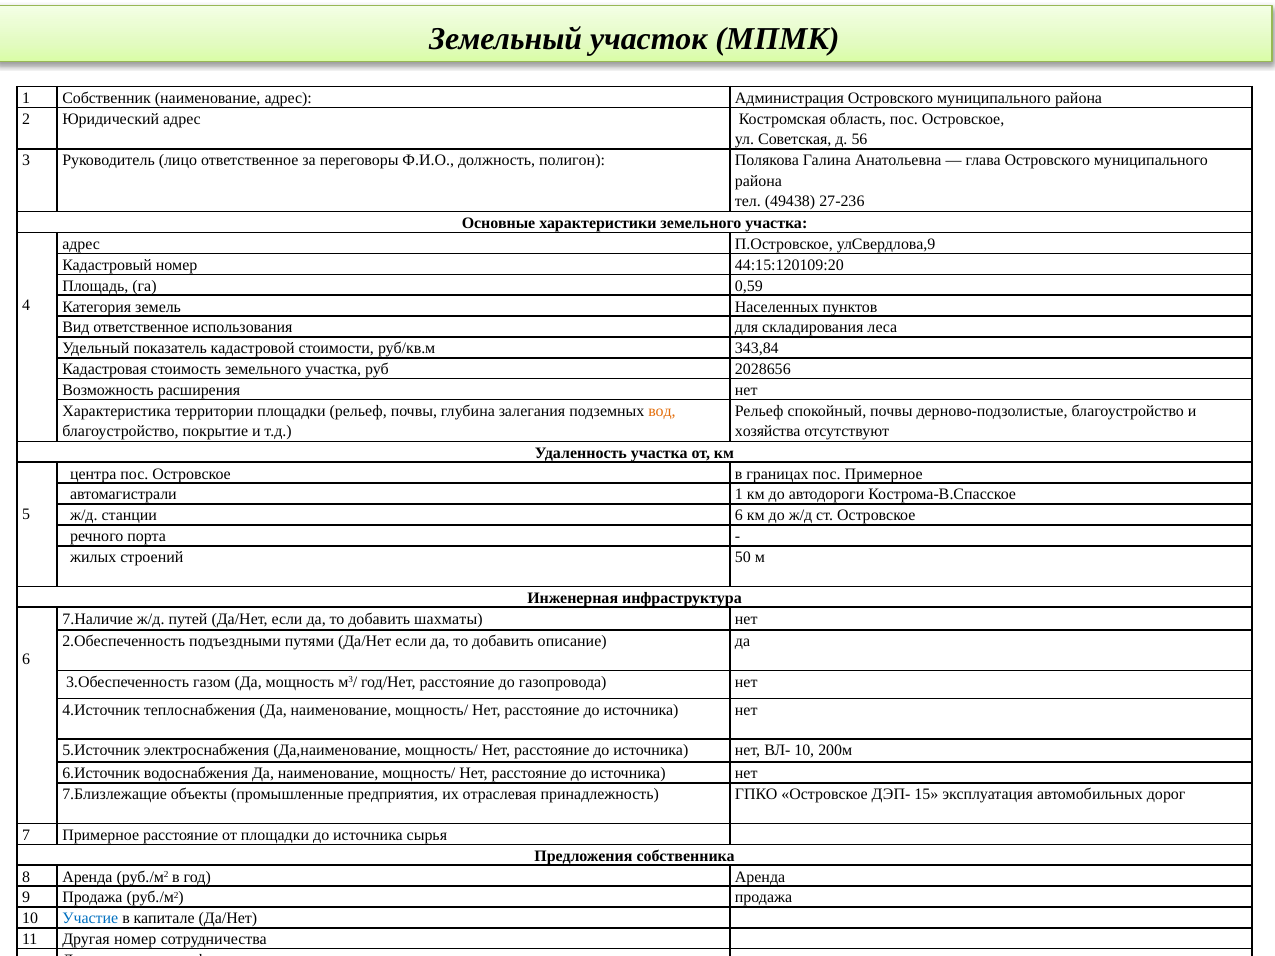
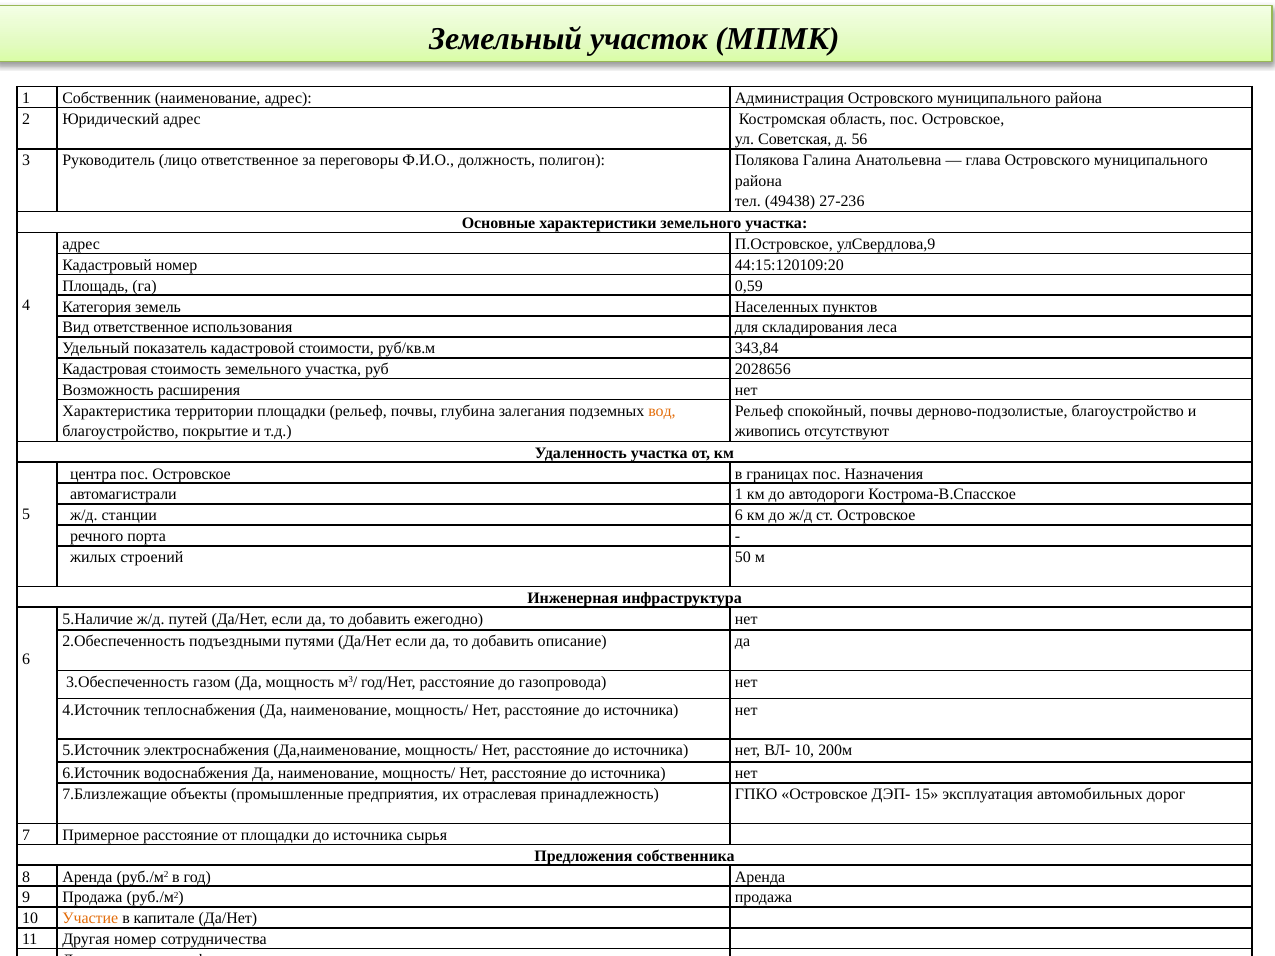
хозяйства: хозяйства -> живопись
пос Примерное: Примерное -> Назначения
7.Наличие: 7.Наличие -> 5.Наличие
шахматы: шахматы -> ежегодно
Участие colour: blue -> orange
